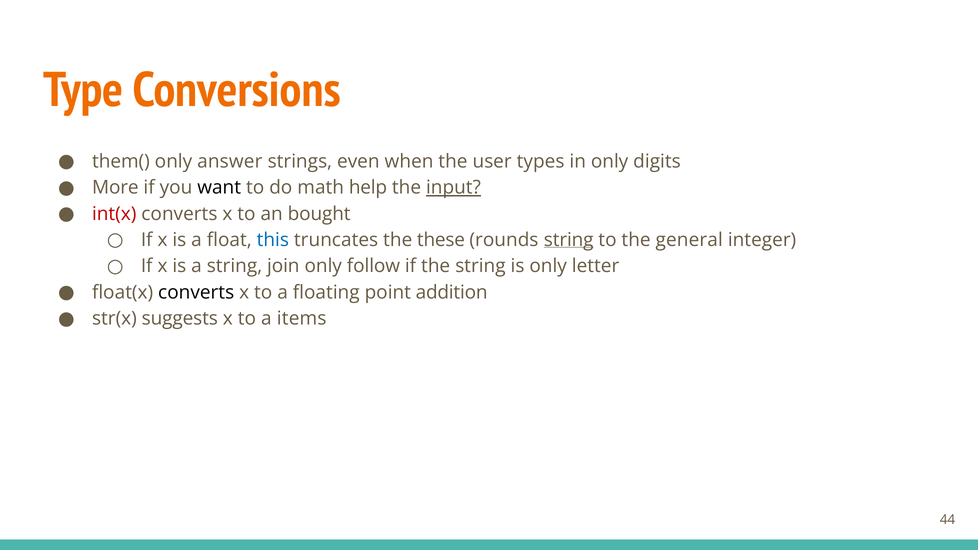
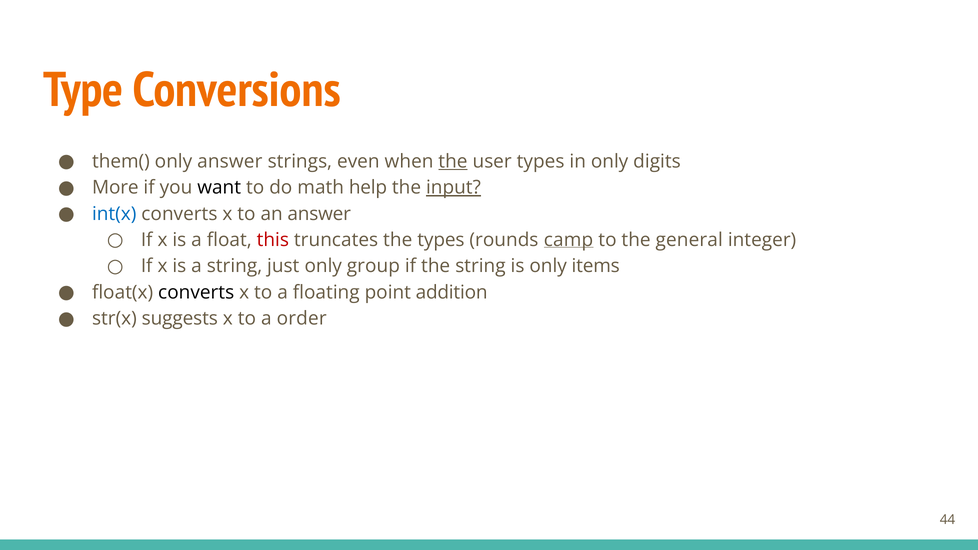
the at (453, 161) underline: none -> present
int(x colour: red -> blue
an bought: bought -> answer
this colour: blue -> red
the these: these -> types
rounds string: string -> camp
join: join -> just
follow: follow -> group
letter: letter -> items
items: items -> order
